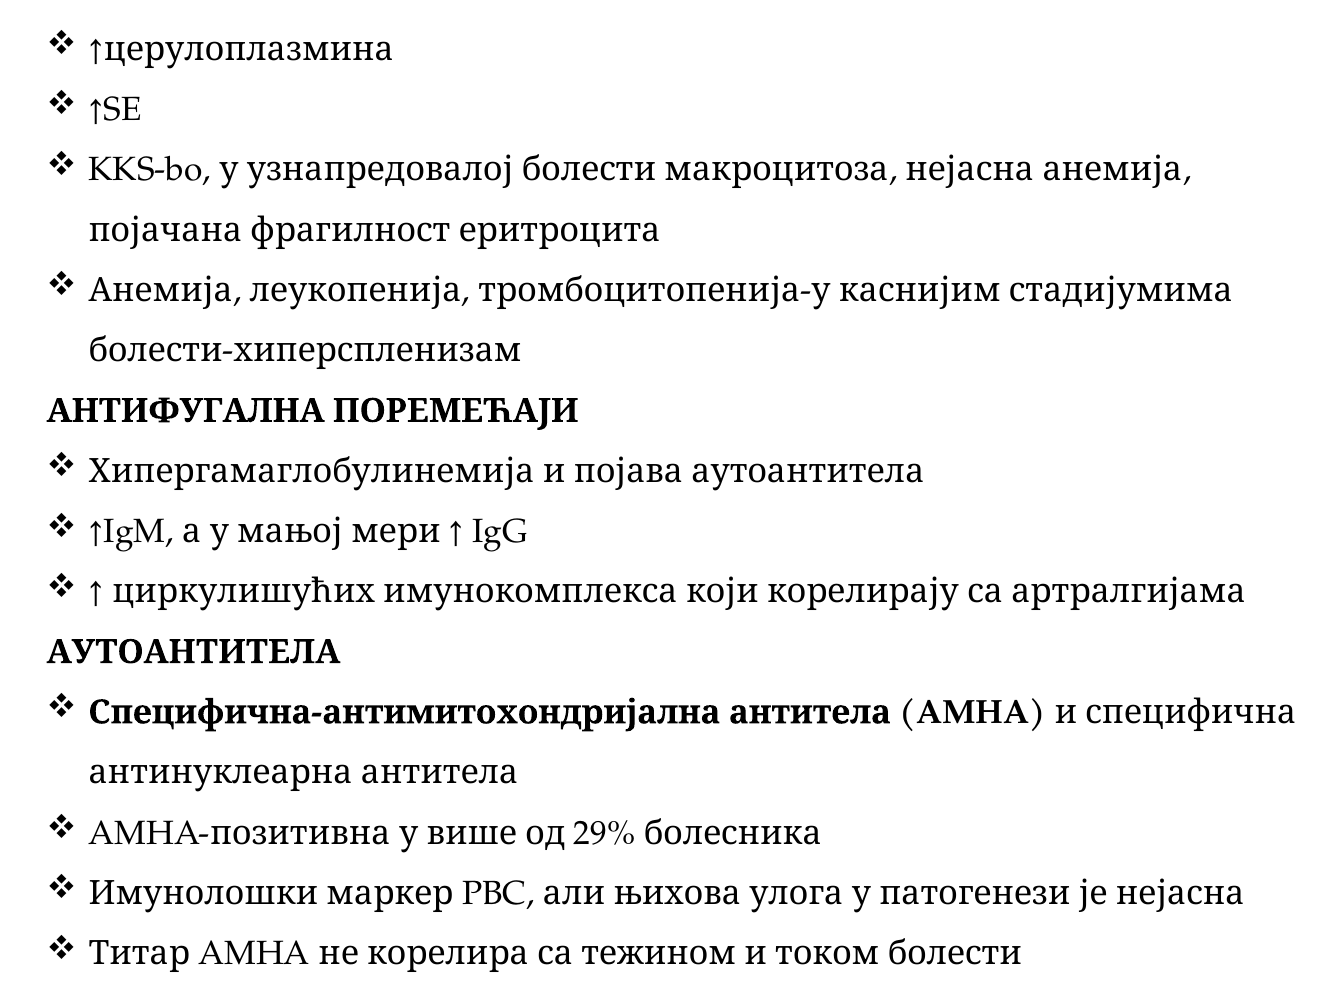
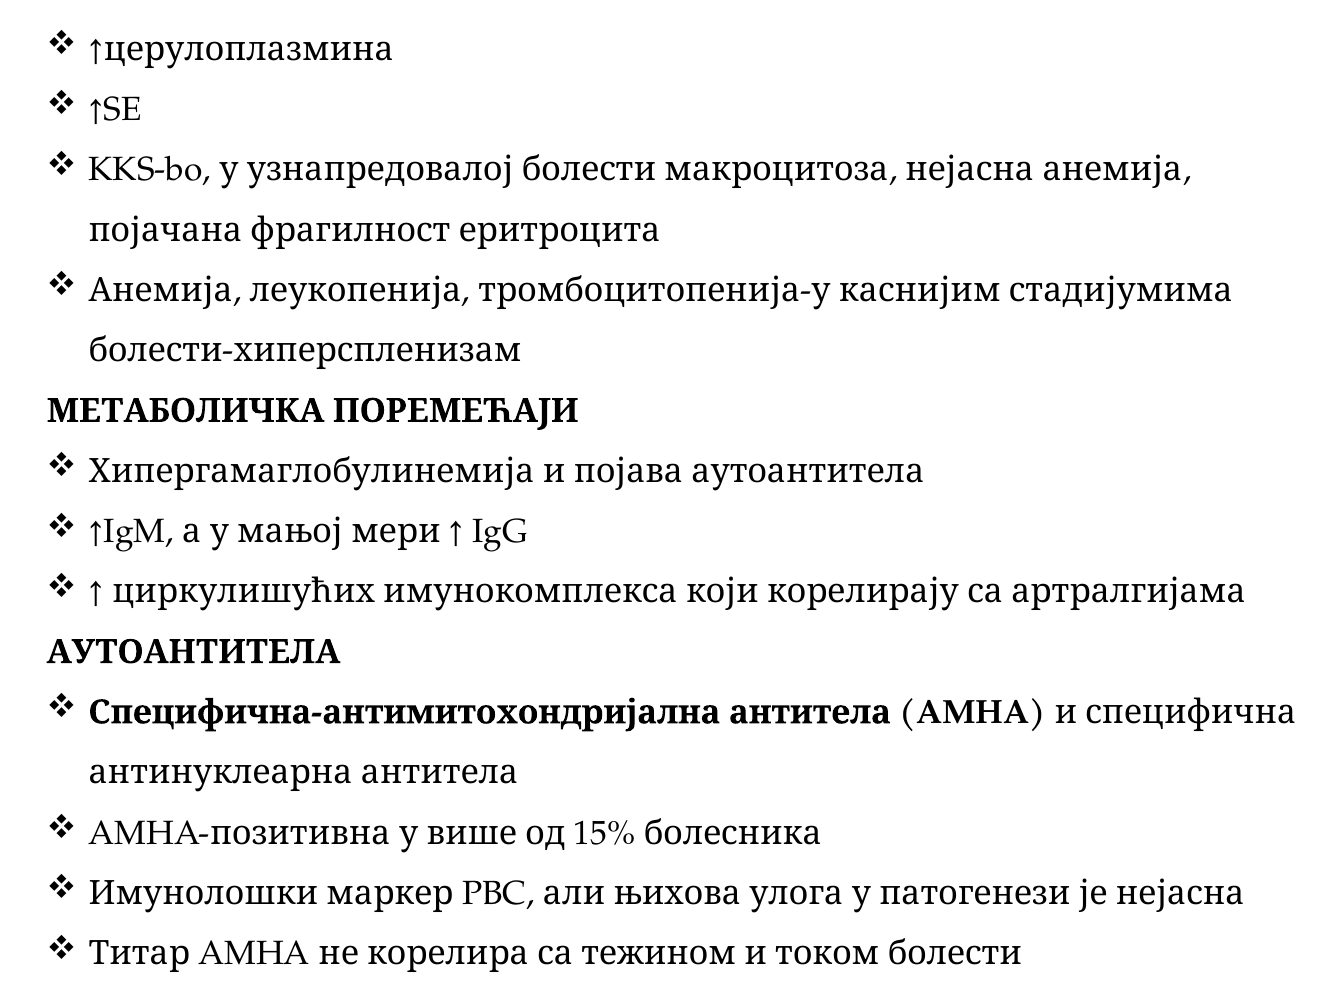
АНТИФУГАЛНА: АНТИФУГАЛНА -> МЕТАБОЛИЧКА
29%: 29% -> 15%
